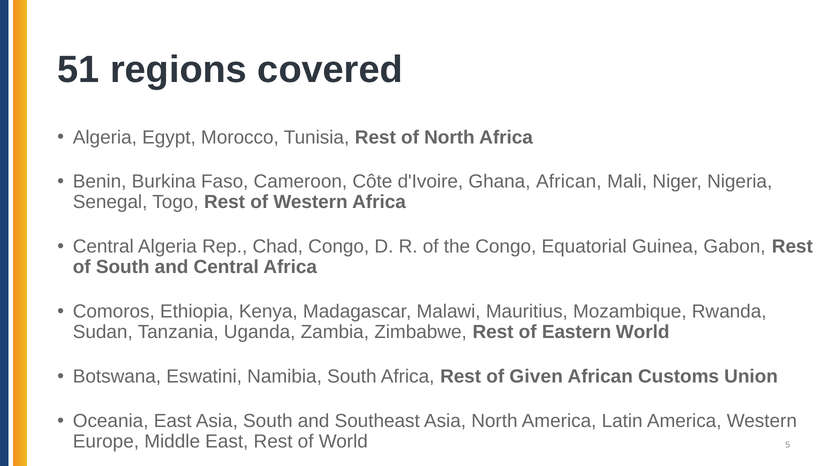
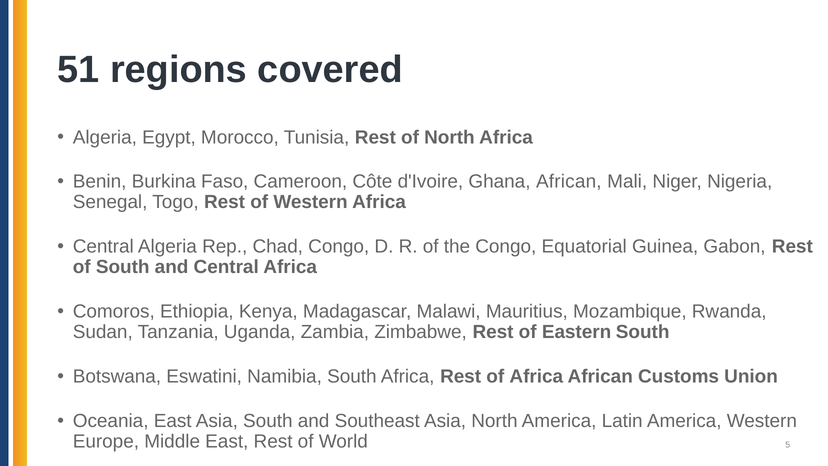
Eastern World: World -> South
of Given: Given -> Africa
